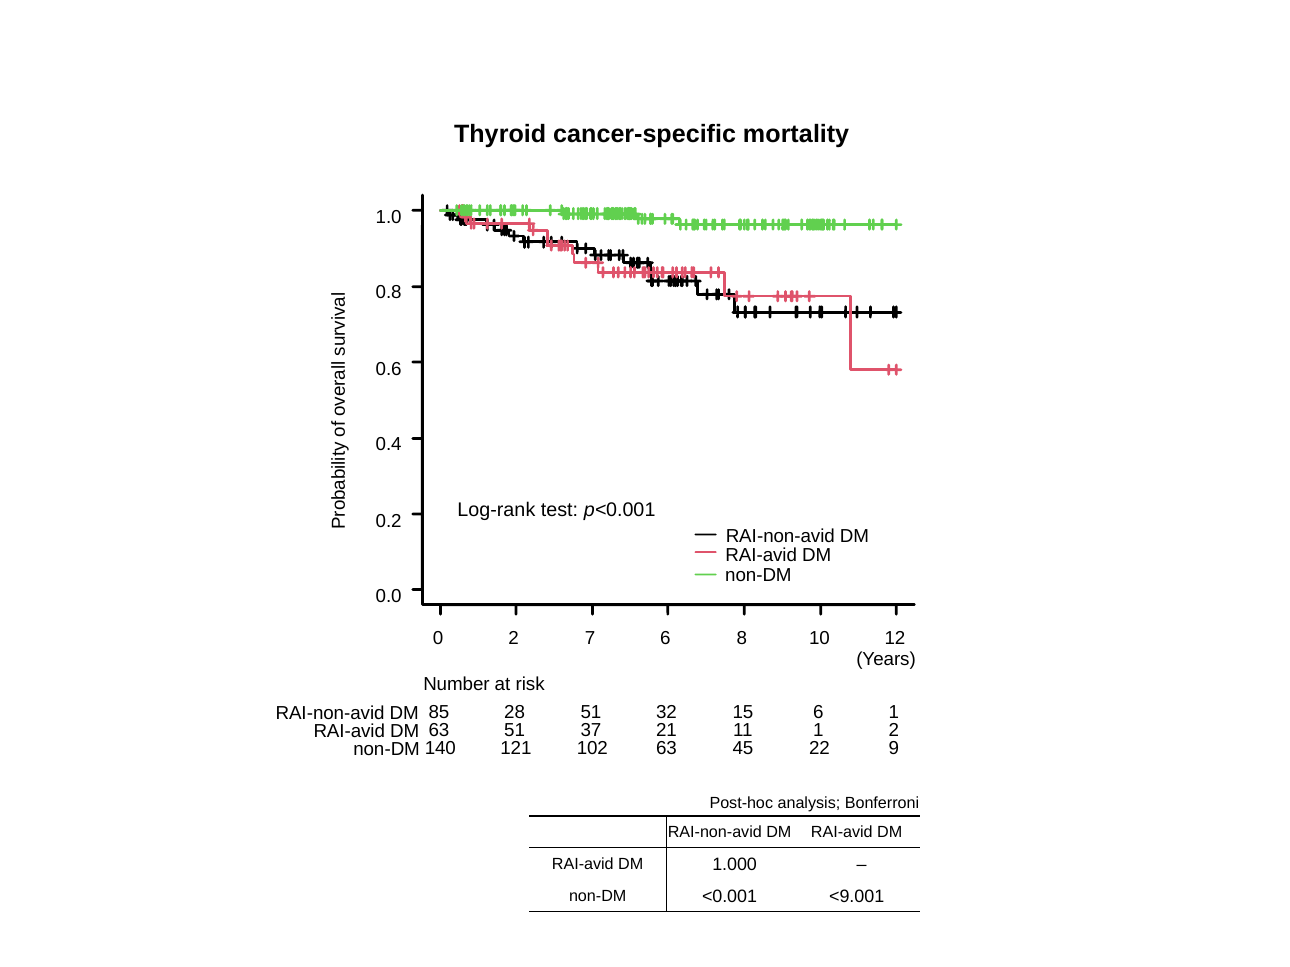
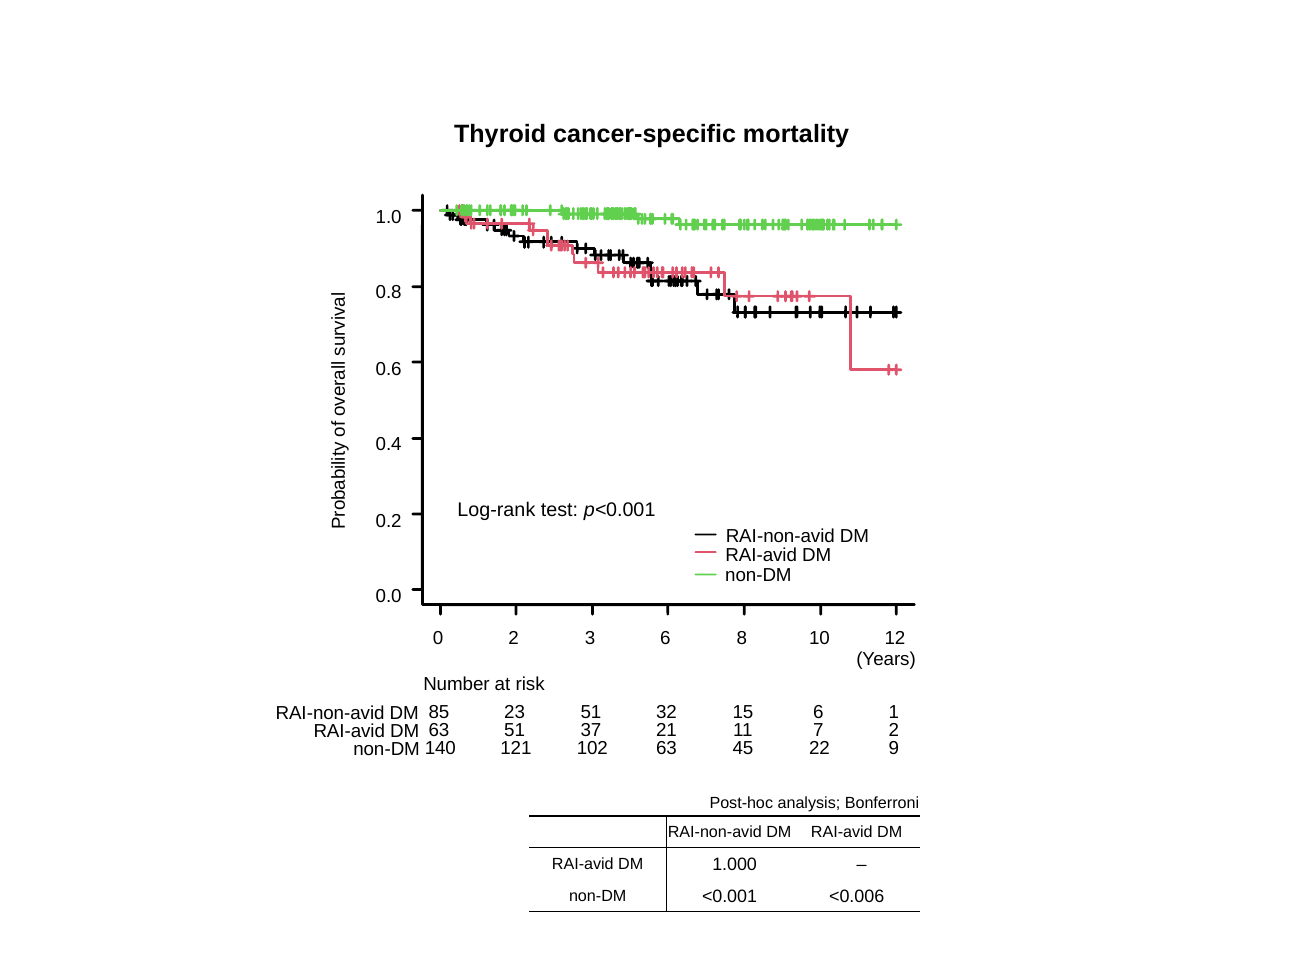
7: 7 -> 3
28: 28 -> 23
11 1: 1 -> 7
<9.001: <9.001 -> <0.006
